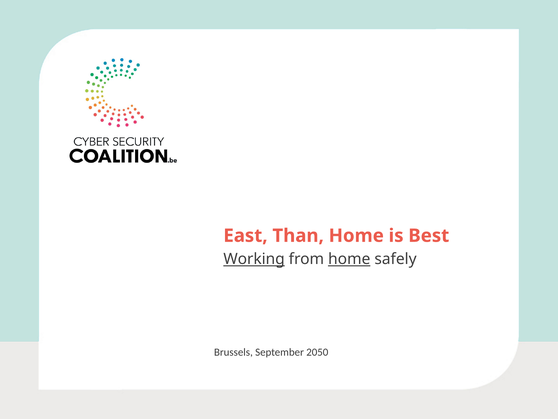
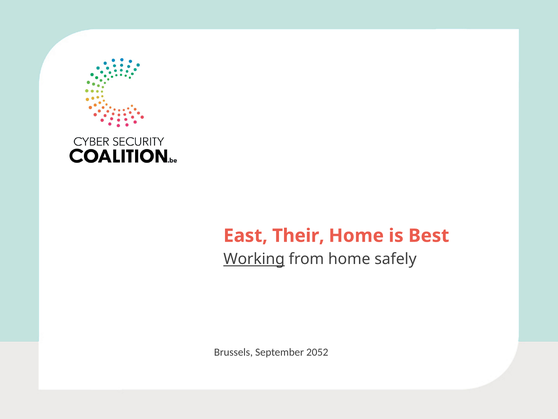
Than: Than -> Their
home at (349, 259) underline: present -> none
2050: 2050 -> 2052
